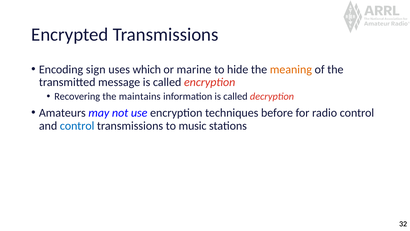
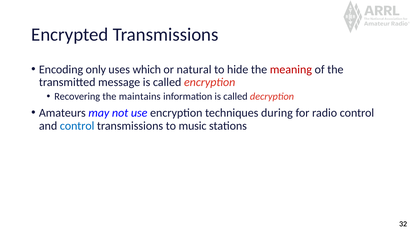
sign: sign -> only
marine: marine -> natural
meaning colour: orange -> red
before: before -> during
